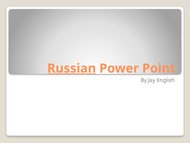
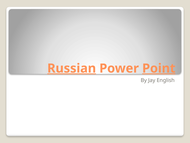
Point underline: none -> present
